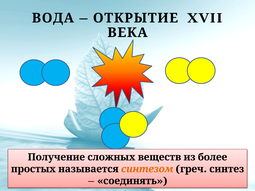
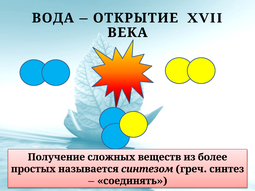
синтезом colour: orange -> black
